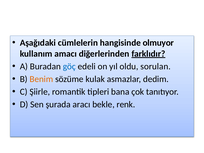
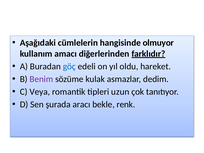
sorulan: sorulan -> hareket
Benim colour: orange -> purple
Şiirle: Şiirle -> Veya
bana: bana -> uzun
